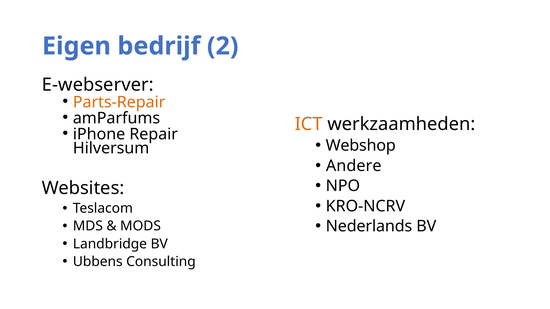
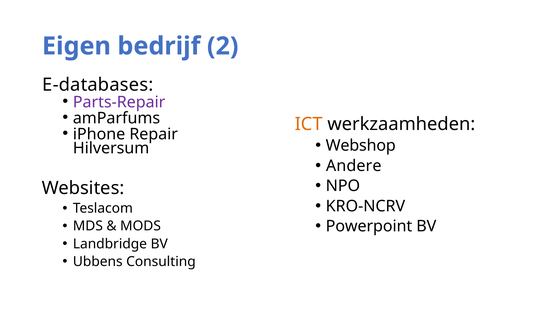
E-webserver: E-webserver -> E-databases
Parts-Repair colour: orange -> purple
Nederlands: Nederlands -> Powerpoint
